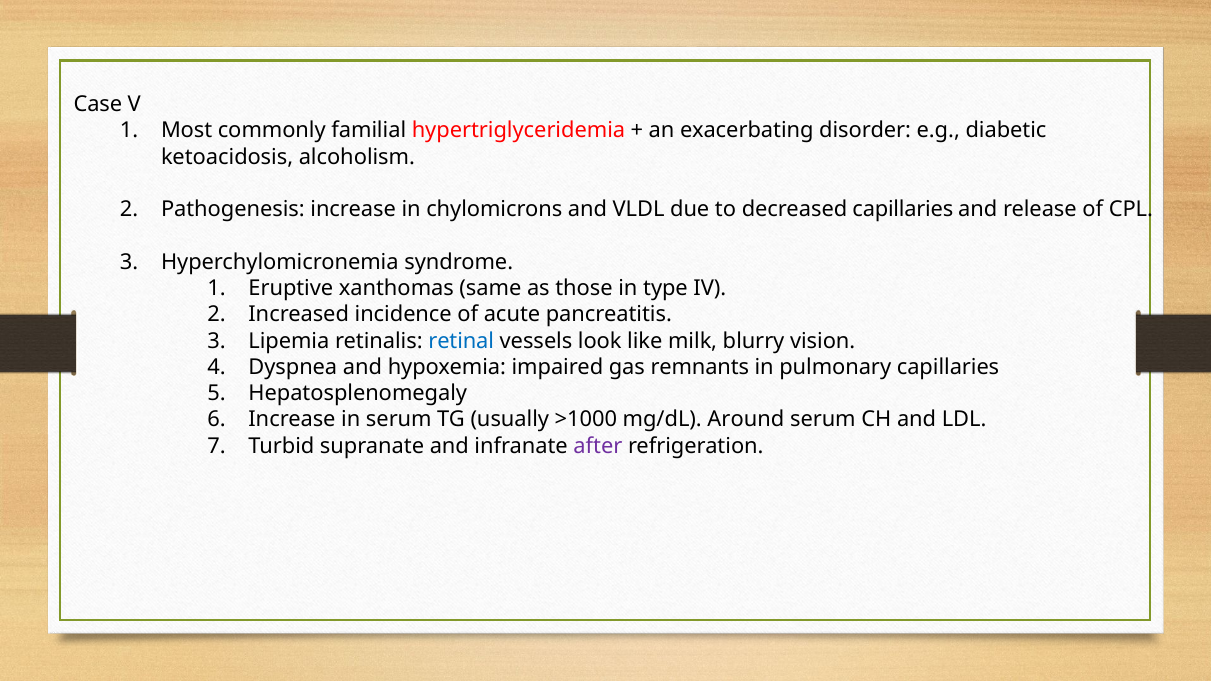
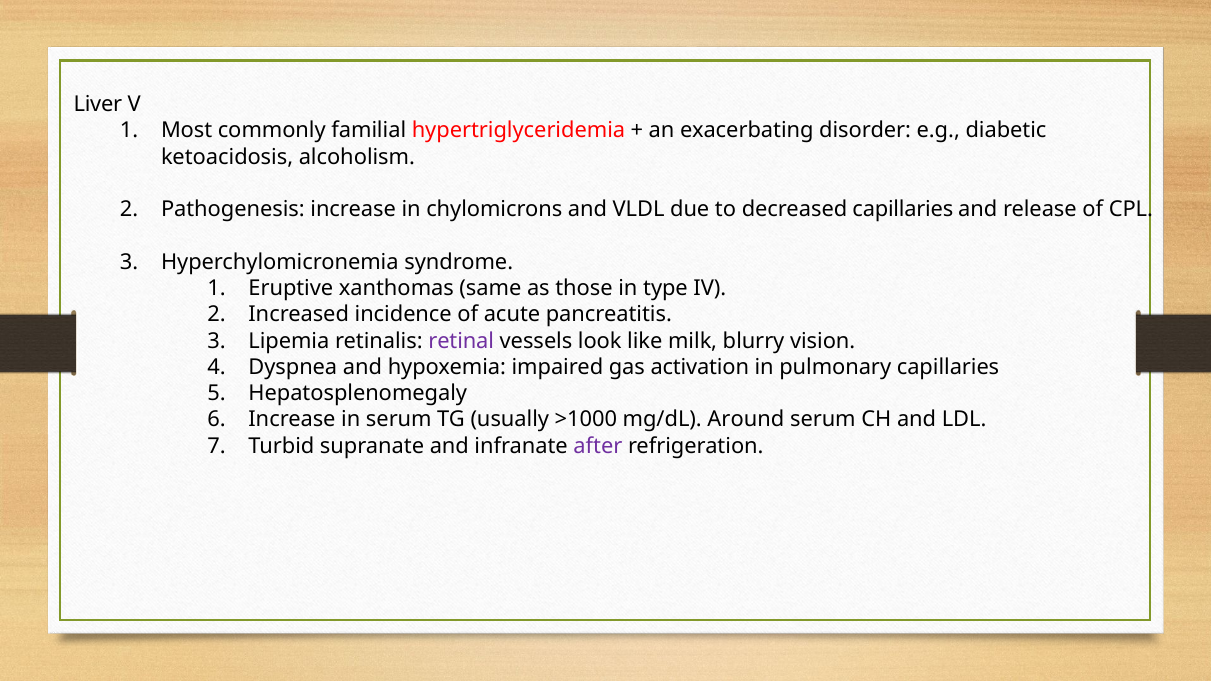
Case: Case -> Liver
retinal colour: blue -> purple
remnants: remnants -> activation
